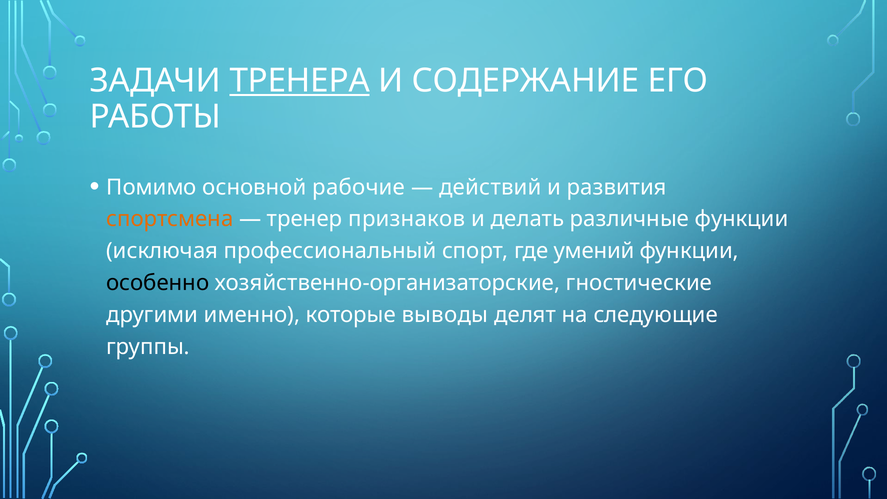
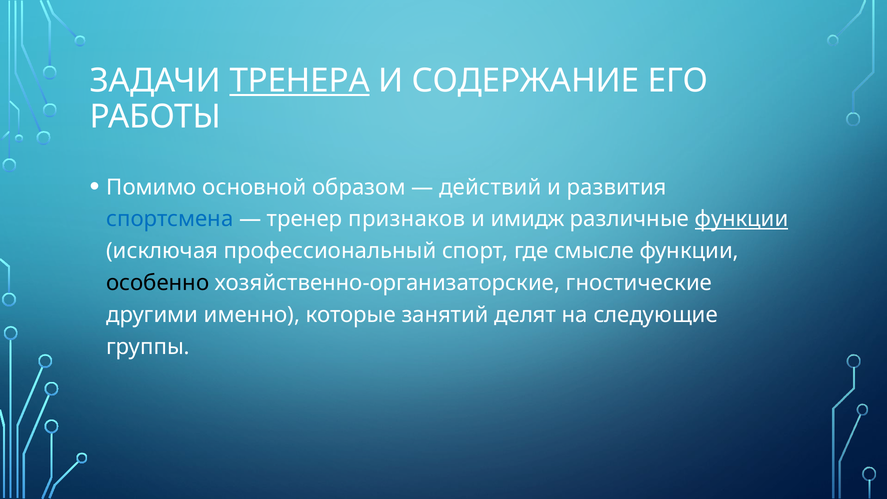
рабочие: рабочие -> образом
спортсмена colour: orange -> blue
делать: делать -> имидж
функции at (742, 219) underline: none -> present
умений: умений -> смысле
выводы: выводы -> занятий
